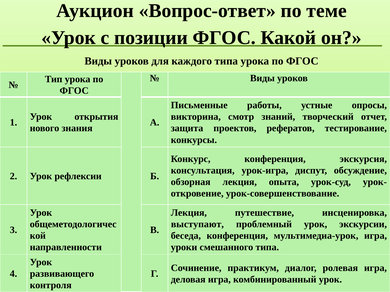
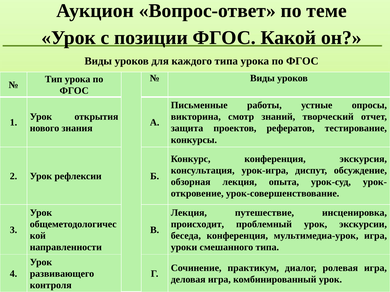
выступают: выступают -> происходит
